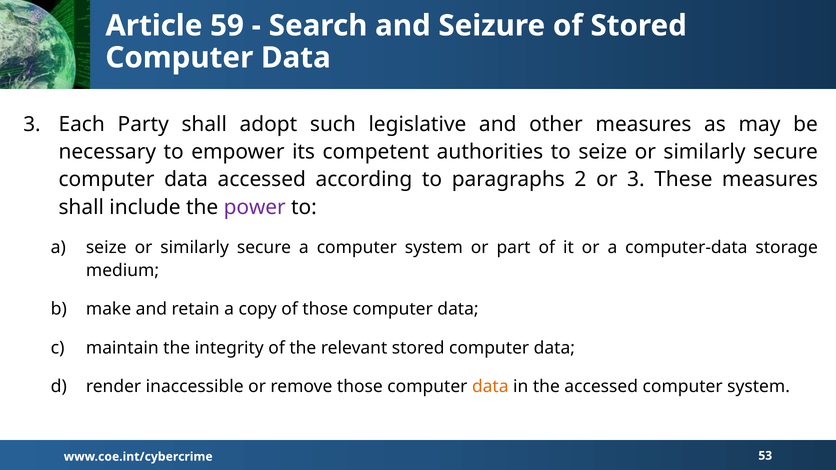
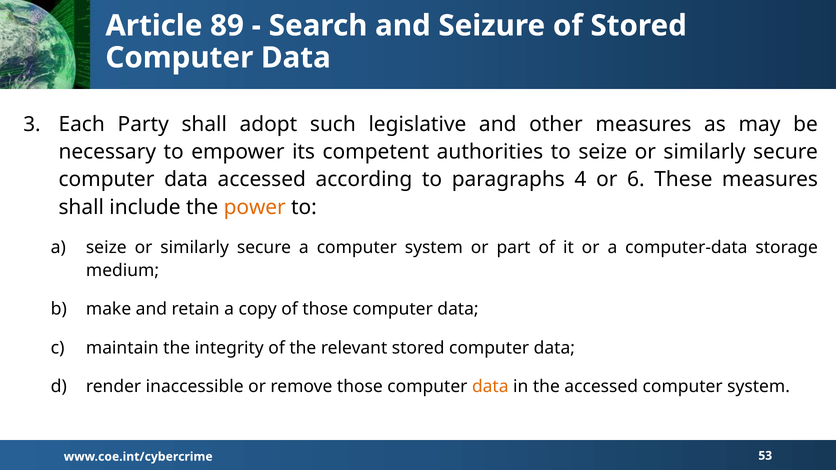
59: 59 -> 89
2: 2 -> 4
or 3: 3 -> 6
power colour: purple -> orange
